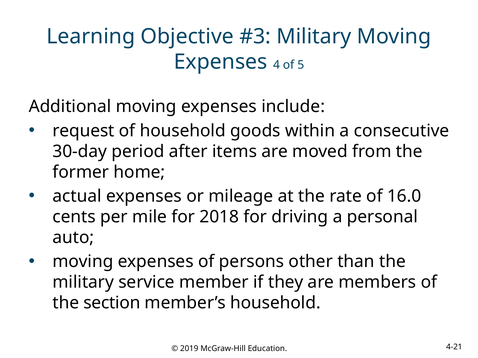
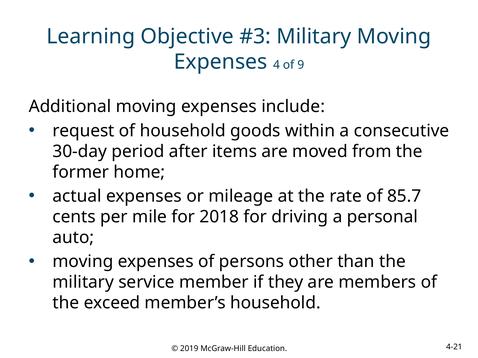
5: 5 -> 9
16.0: 16.0 -> 85.7
section: section -> exceed
